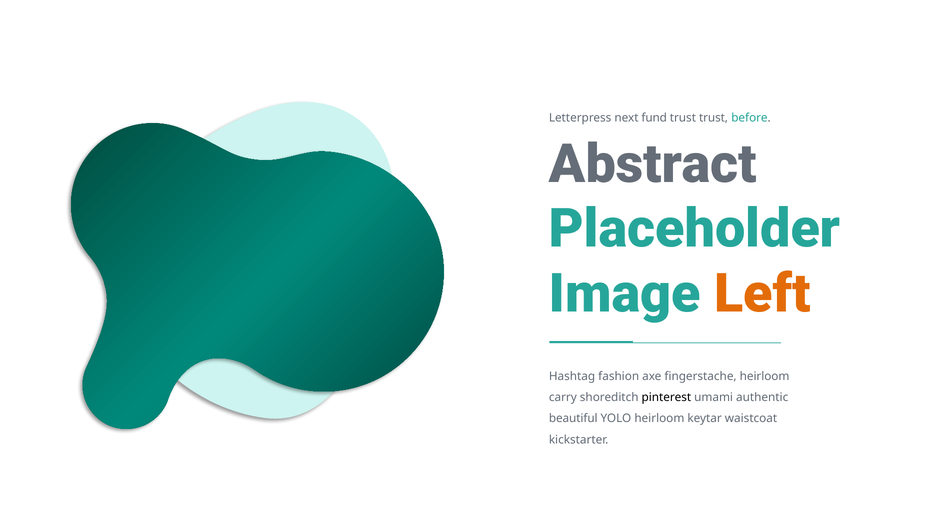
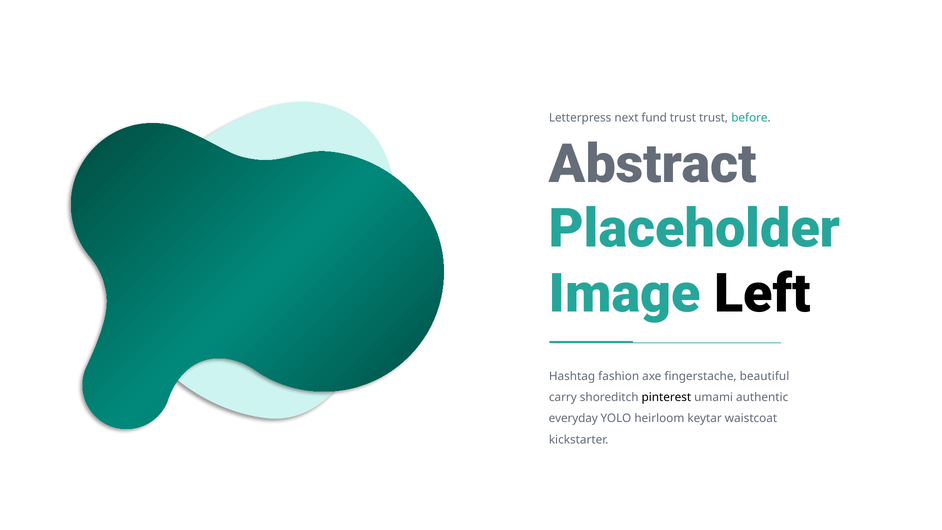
Left colour: orange -> black
fingerstache heirloom: heirloom -> beautiful
beautiful: beautiful -> everyday
